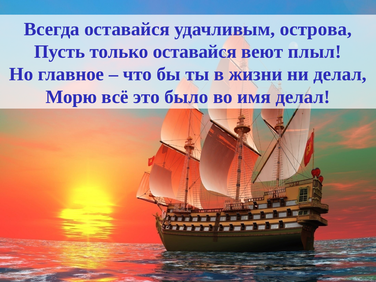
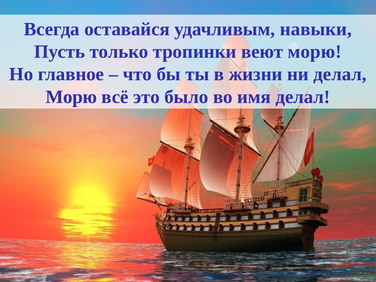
острова: острова -> навыки
только оставайся: оставайся -> тропинки
веют плыл: плыл -> морю
